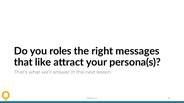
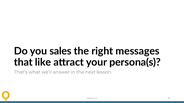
roles: roles -> sales
